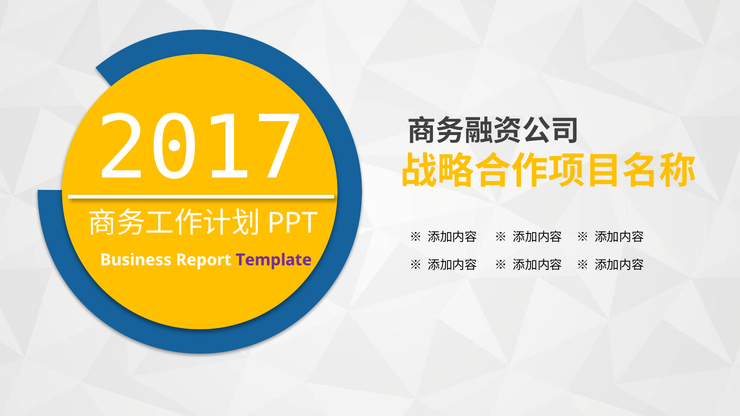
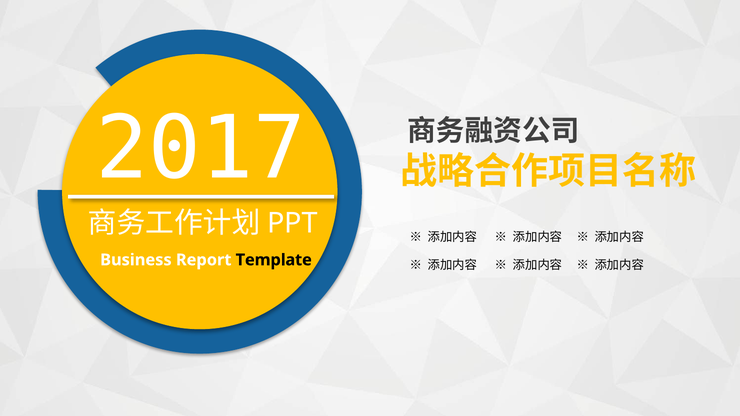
Template colour: purple -> black
